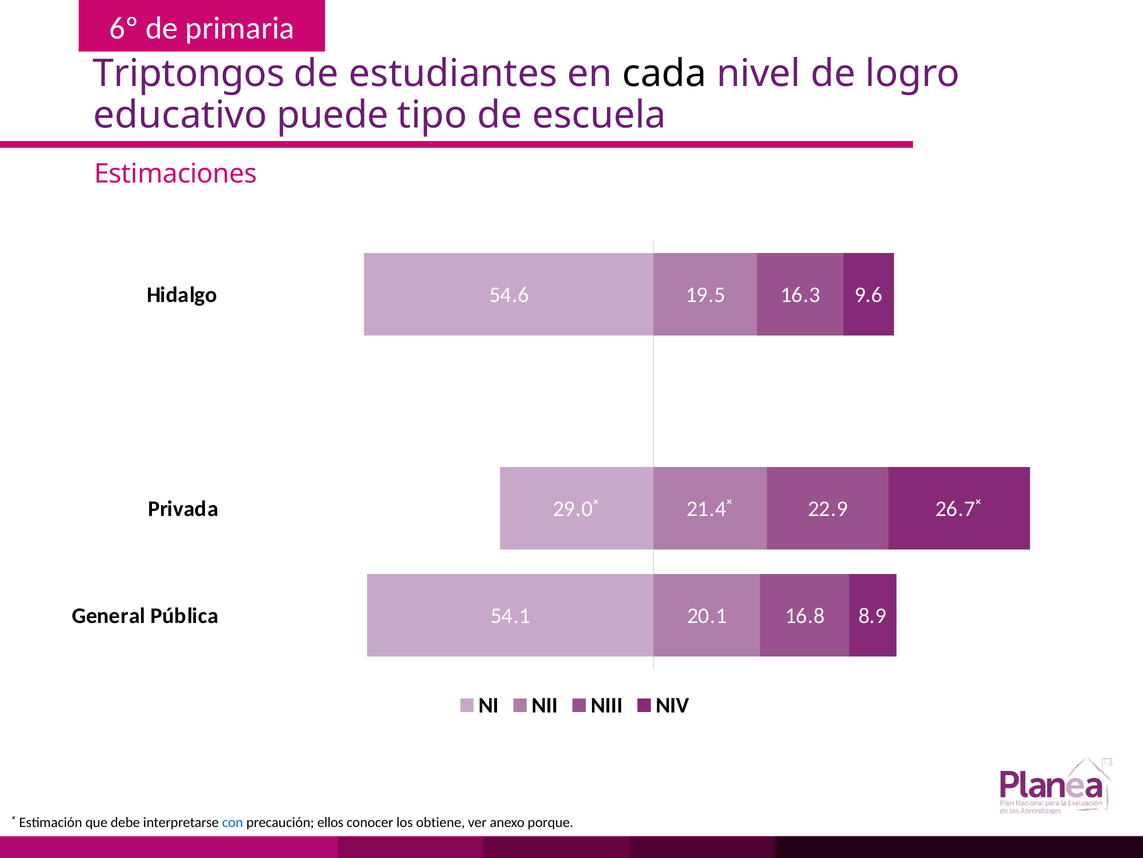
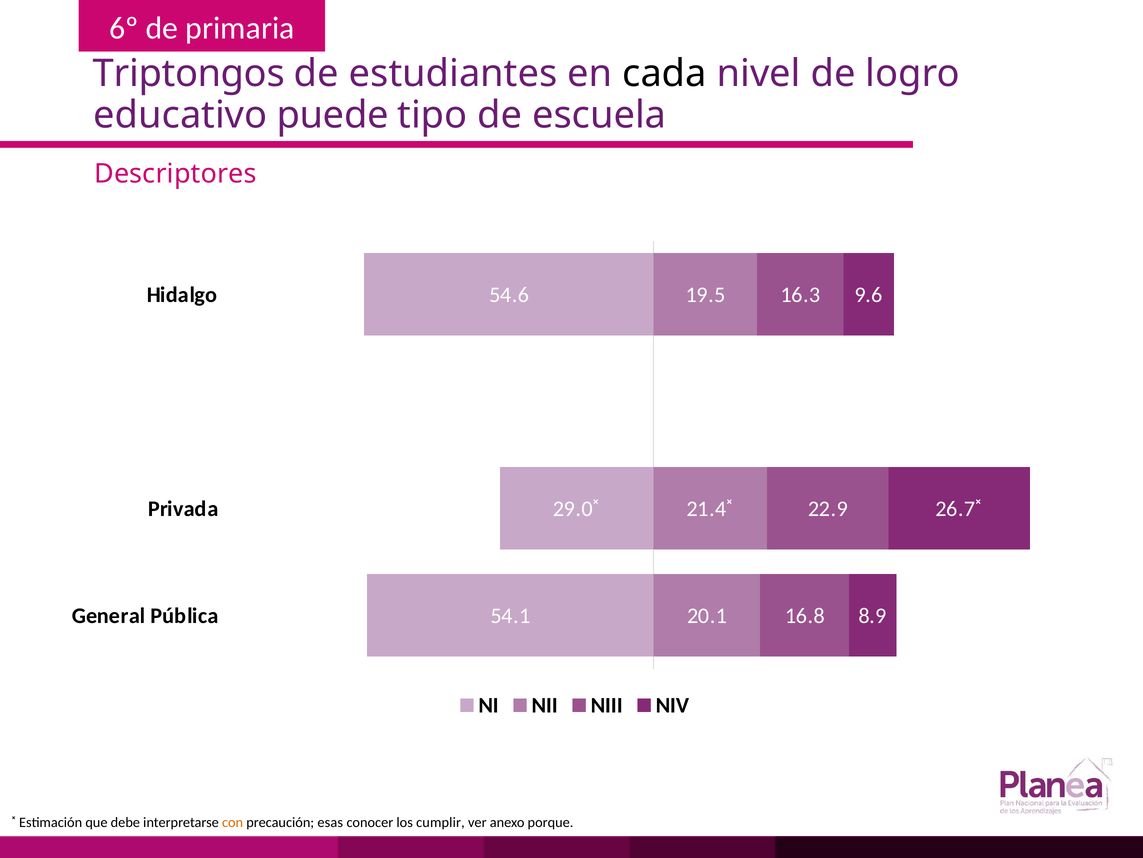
Estimaciones: Estimaciones -> Descriptores
con colour: blue -> orange
ellos: ellos -> esas
obtiene: obtiene -> cumplir
